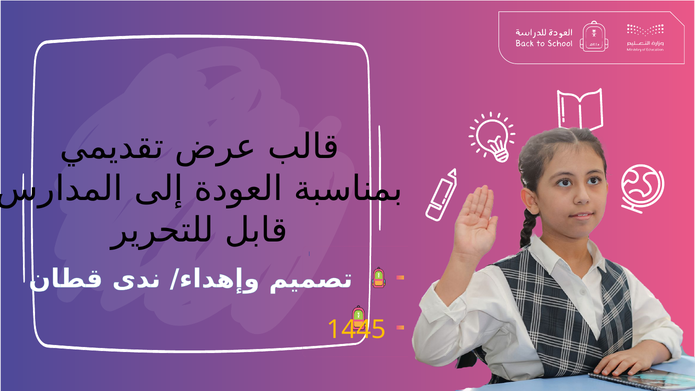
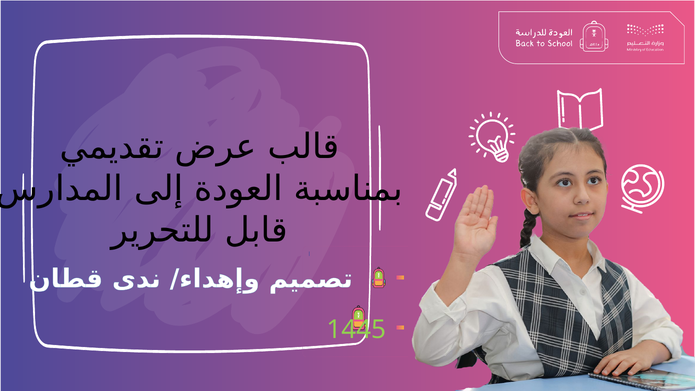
1445 colour: yellow -> light green
